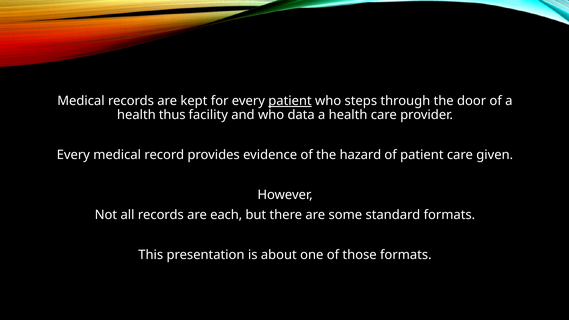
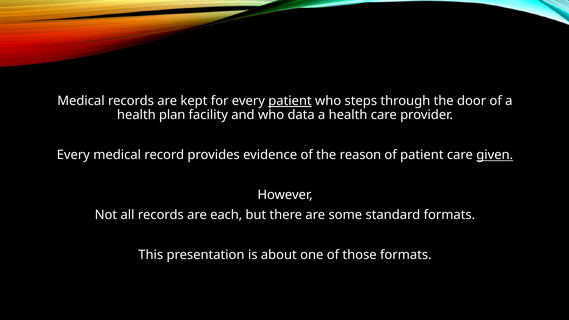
thus: thus -> plan
hazard: hazard -> reason
given underline: none -> present
